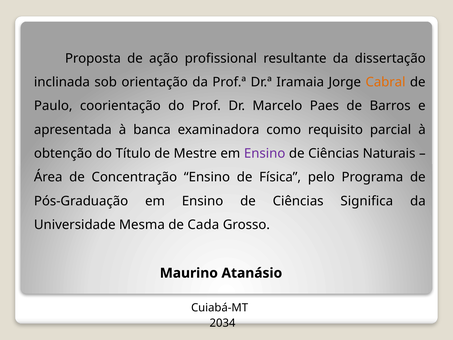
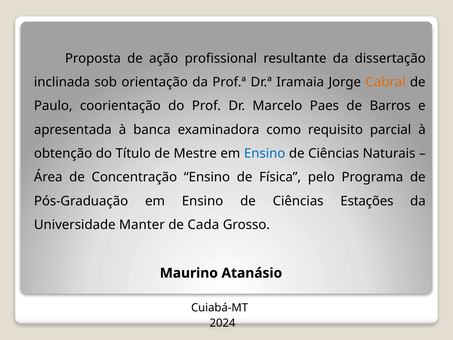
Ensino at (265, 153) colour: purple -> blue
Significa: Significa -> Estações
Mesma: Mesma -> Manter
2034: 2034 -> 2024
